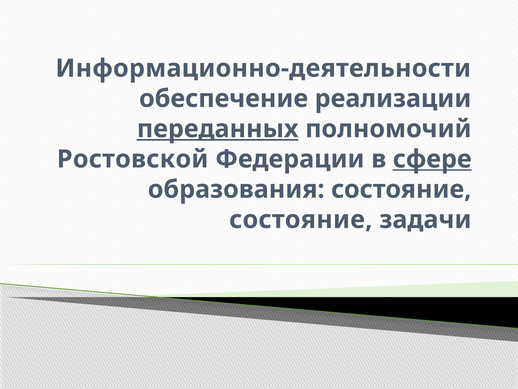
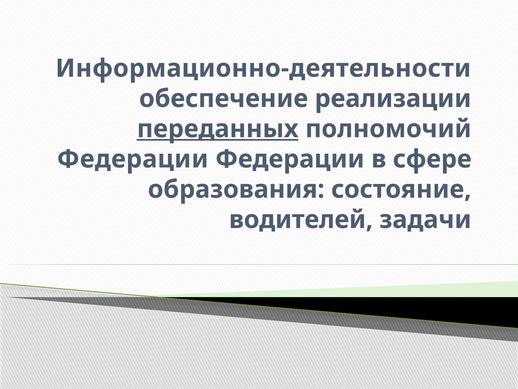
Ростовской at (133, 159): Ростовской -> Федерации
сфере underline: present -> none
состояние at (301, 219): состояние -> водителей
